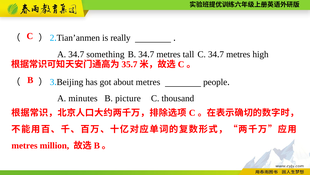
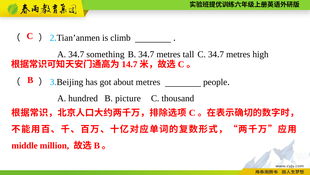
really: really -> climb
35.7: 35.7 -> 14.7
minutes: minutes -> hundred
metres at (25, 145): metres -> middle
